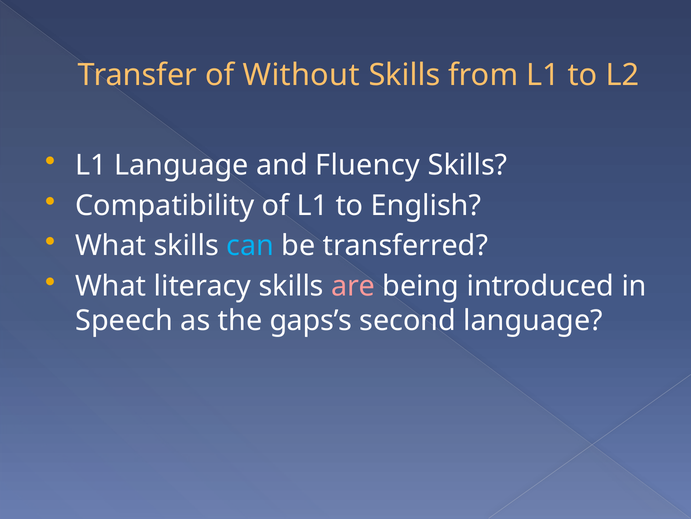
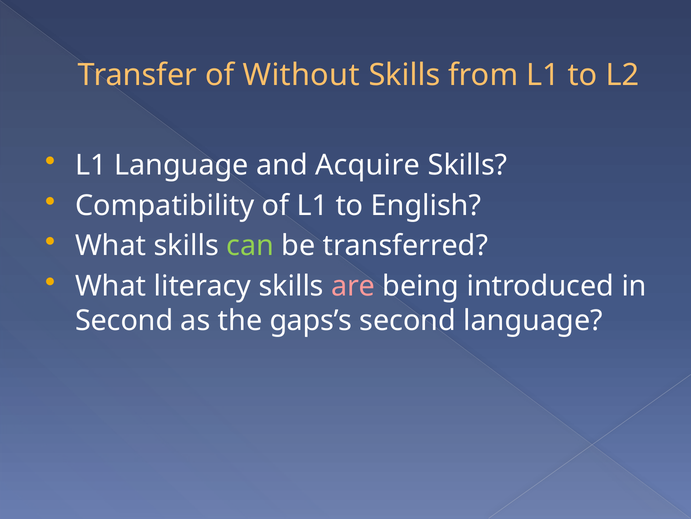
Fluency: Fluency -> Acquire
can colour: light blue -> light green
Speech at (124, 320): Speech -> Second
